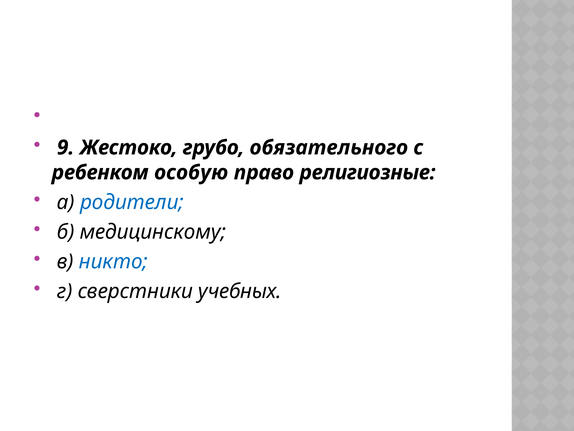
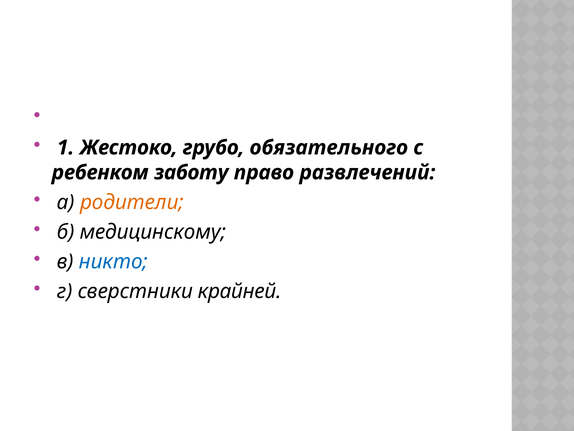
9: 9 -> 1
особую: особую -> заботу
религиозные: религиозные -> развлечений
родители colour: blue -> orange
учебных: учебных -> крайней
